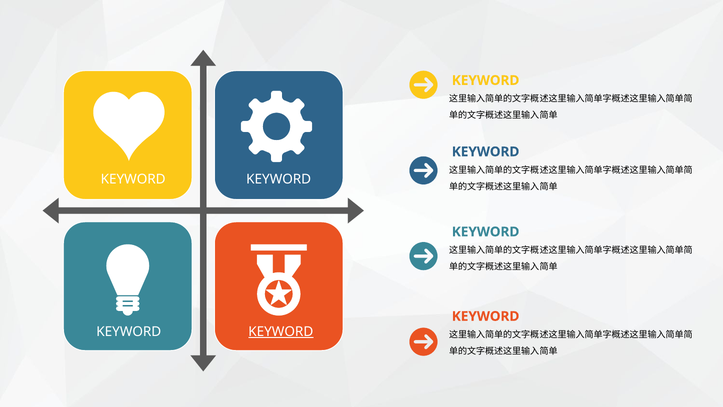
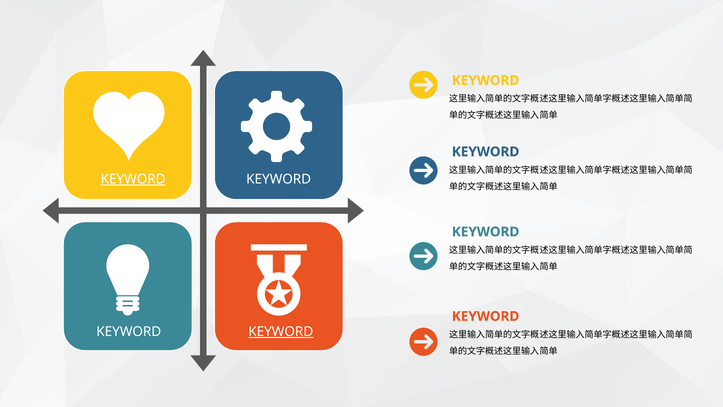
KEYWORD at (133, 179) underline: none -> present
